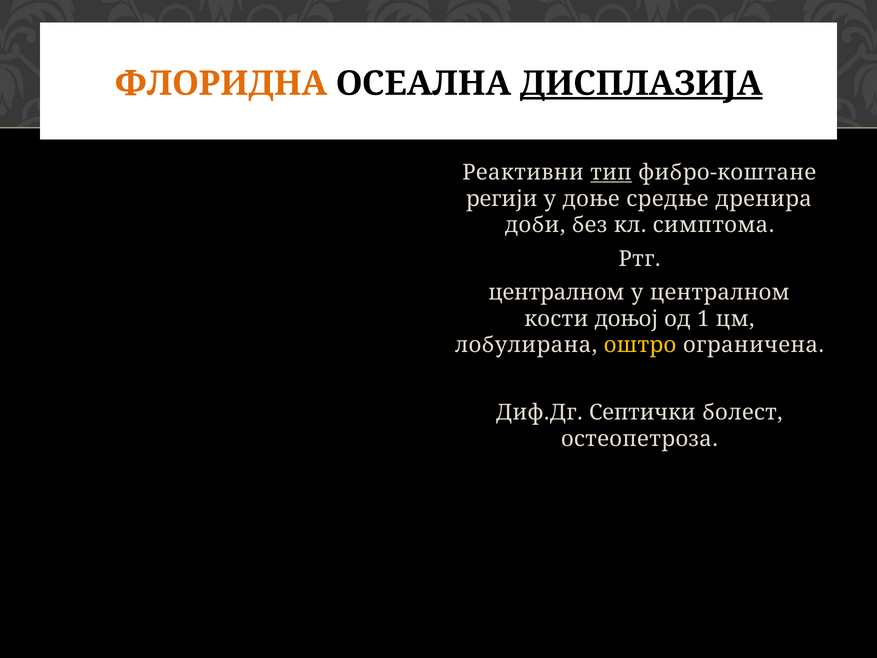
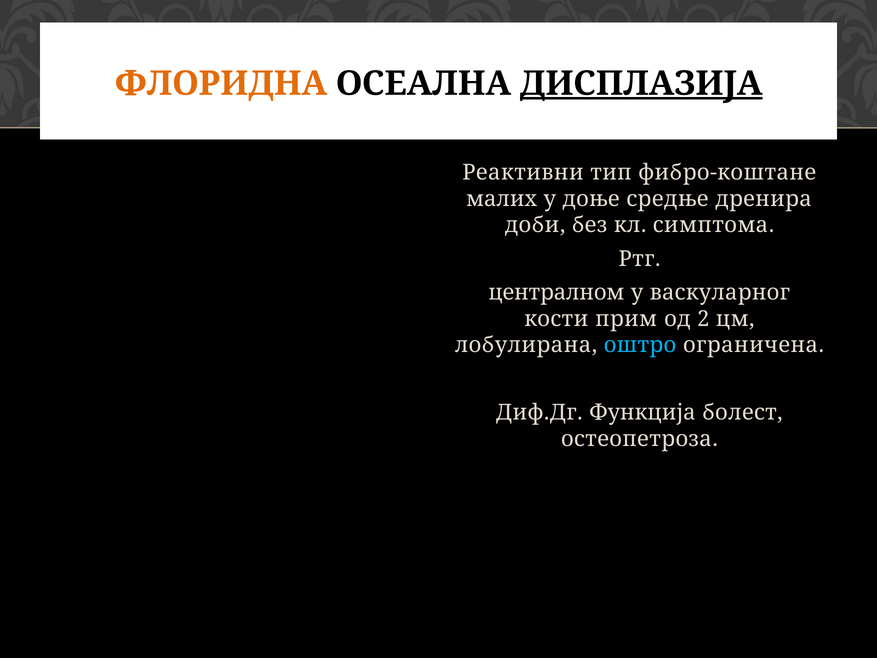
тип underline: present -> none
регији: регији -> малих
у централном: централном -> васкуларног
доњој: доњој -> прим
1: 1 -> 2
оштро colour: yellow -> light blue
Септички: Септички -> Функција
